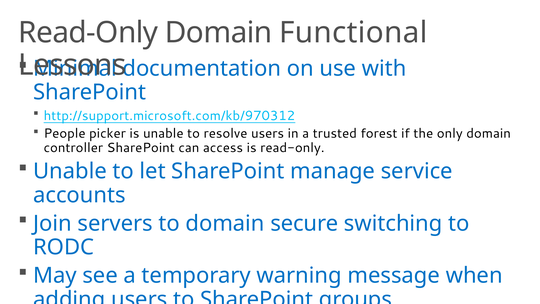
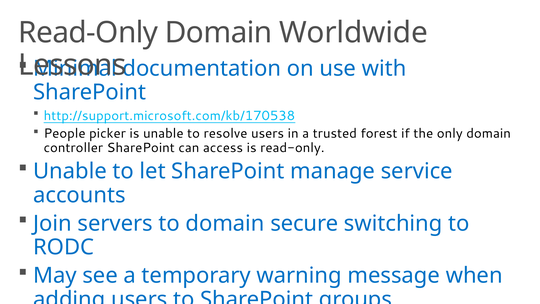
Functional: Functional -> Worldwide
http://support.microsoft.com/kb/970312: http://support.microsoft.com/kb/970312 -> http://support.microsoft.com/kb/170538
